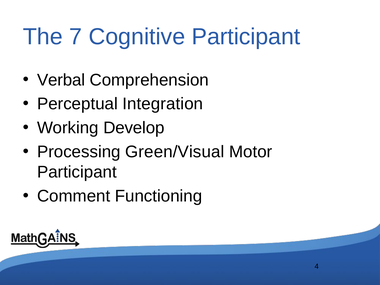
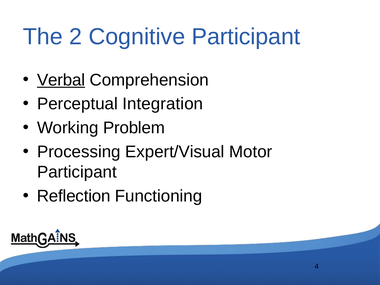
7: 7 -> 2
Verbal underline: none -> present
Develop: Develop -> Problem
Green/Visual: Green/Visual -> Expert/Visual
Comment: Comment -> Reflection
